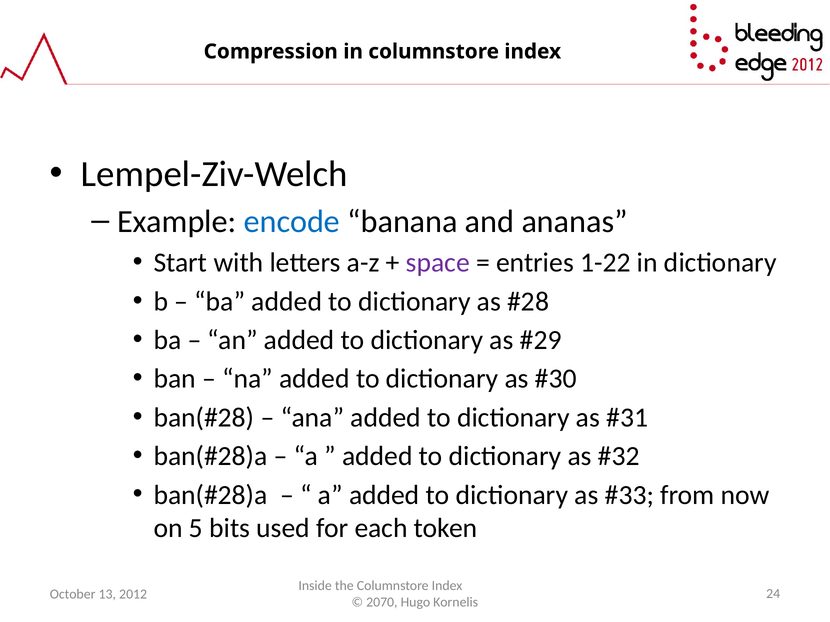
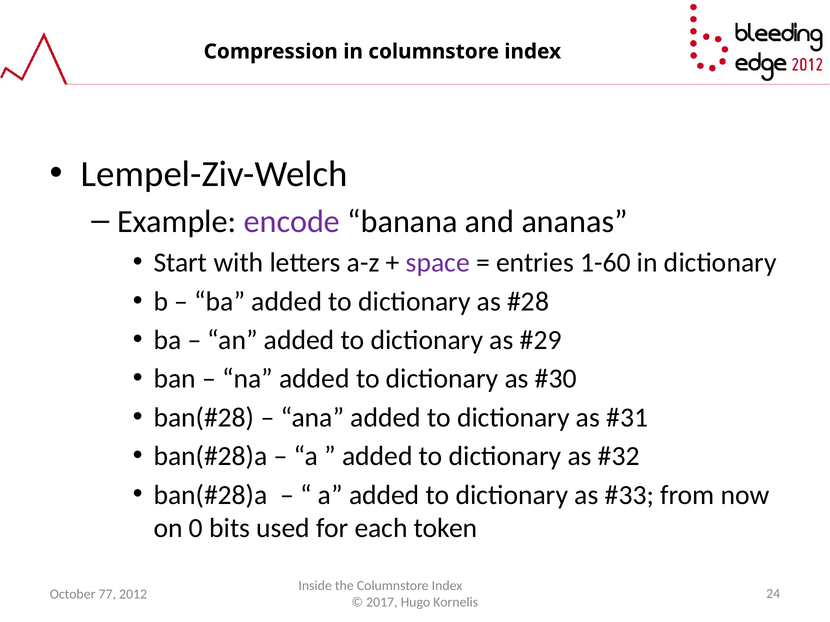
encode colour: blue -> purple
1-22: 1-22 -> 1-60
5: 5 -> 0
13: 13 -> 77
2070: 2070 -> 2017
